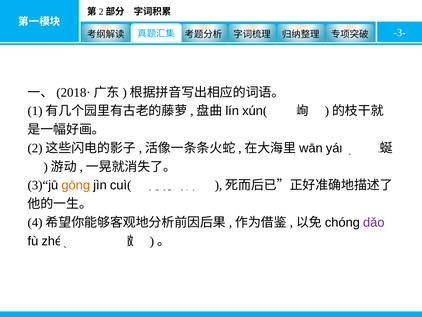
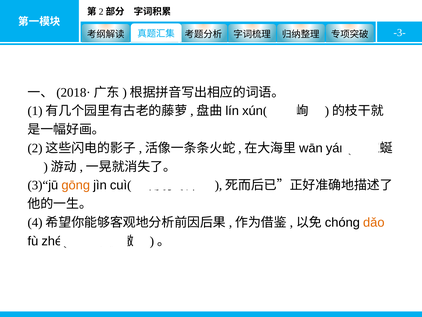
dǎo colour: purple -> orange
